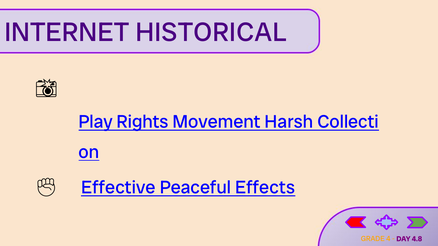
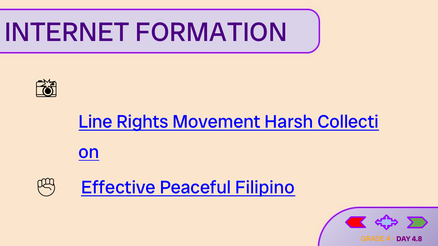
HISTORICAL: HISTORICAL -> FORMATION
Play: Play -> Line
Effects: Effects -> Filipino
